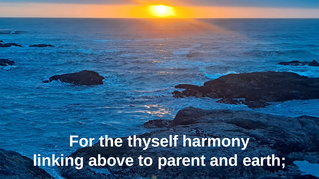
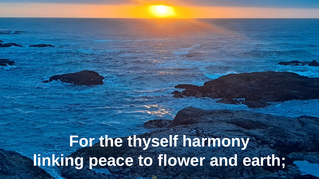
above: above -> peace
parent: parent -> flower
